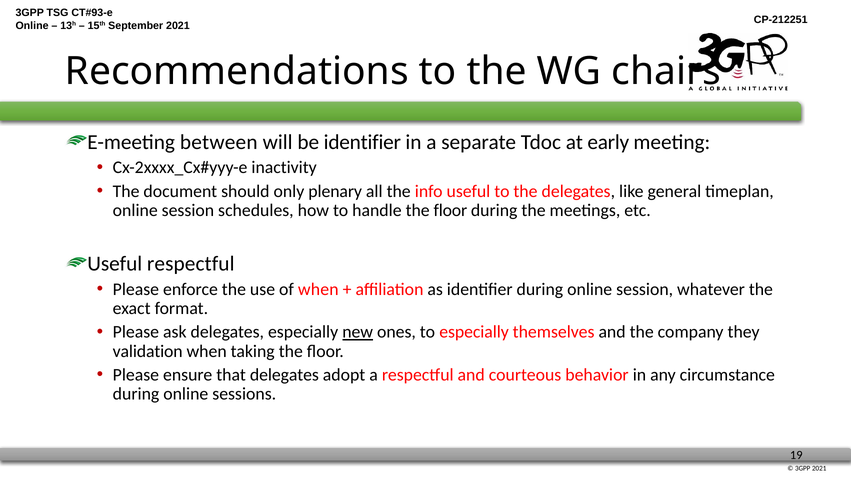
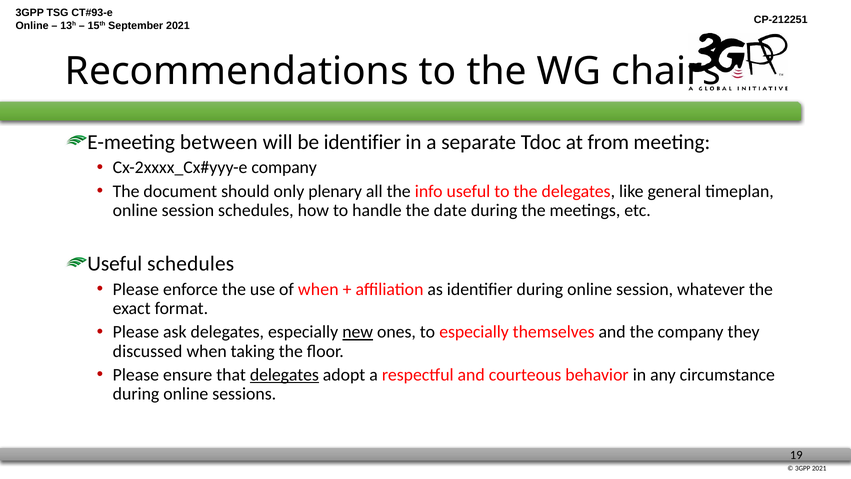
early: early -> from
inactivity at (284, 167): inactivity -> company
handle the floor: floor -> date
Useful respectful: respectful -> schedules
validation: validation -> discussed
delegates at (284, 375) underline: none -> present
